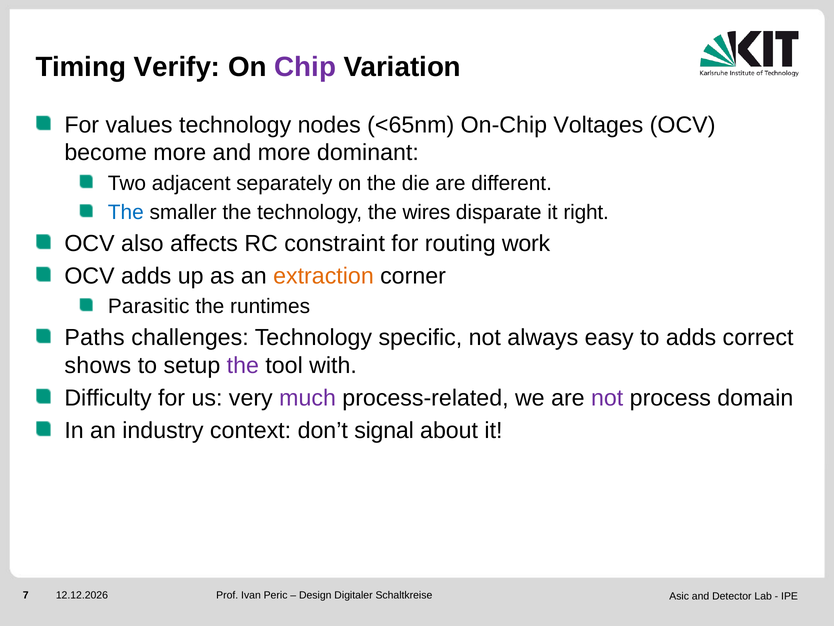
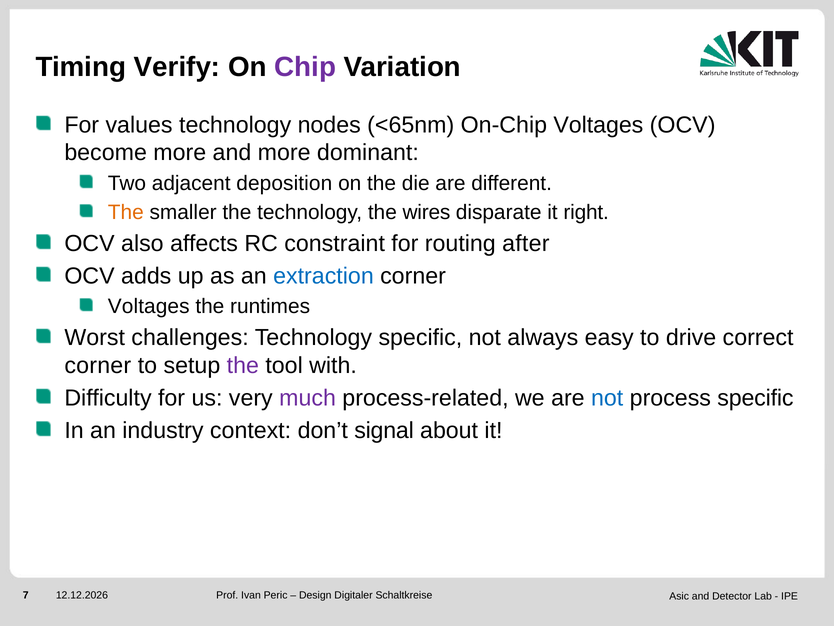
separately: separately -> deposition
The at (126, 212) colour: blue -> orange
work: work -> after
extraction colour: orange -> blue
Parasitic at (149, 306): Parasitic -> Voltages
Paths: Paths -> Worst
to adds: adds -> drive
shows at (98, 365): shows -> corner
not at (607, 398) colour: purple -> blue
process domain: domain -> specific
